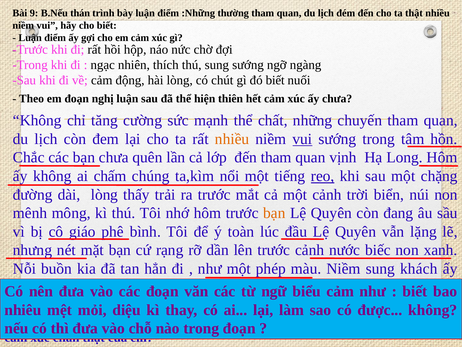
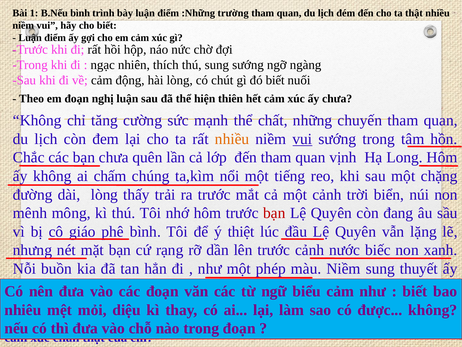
9: 9 -> 1
B.Nếu thán: thán -> bình
thường: thường -> trường
reo underline: present -> none
bạn at (274, 213) colour: orange -> red
toàn: toàn -> thiệt
khách: khách -> thuyết
